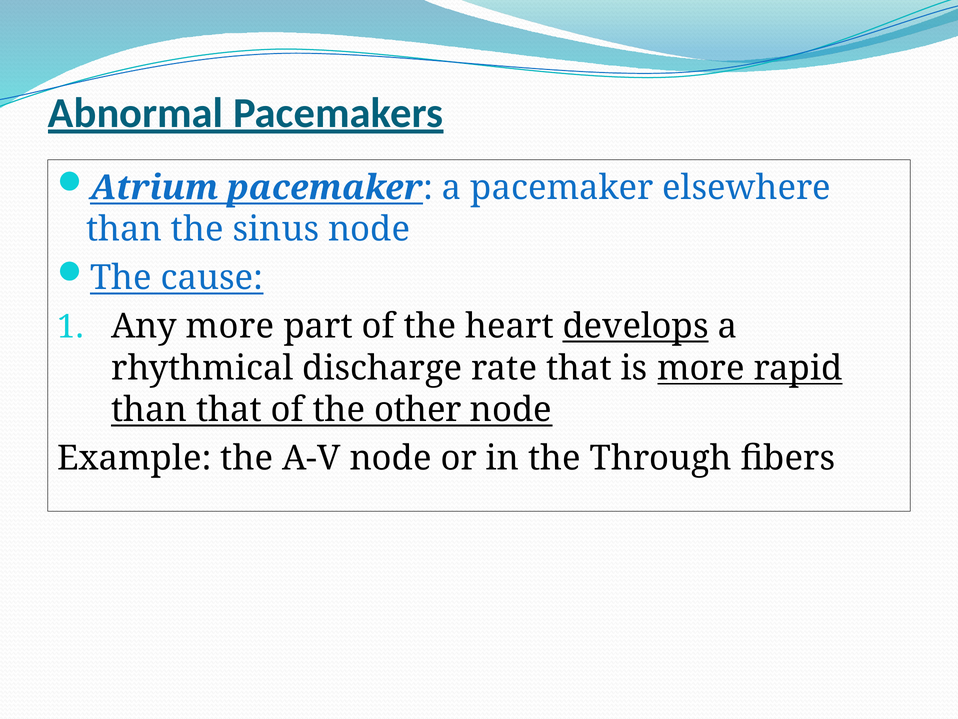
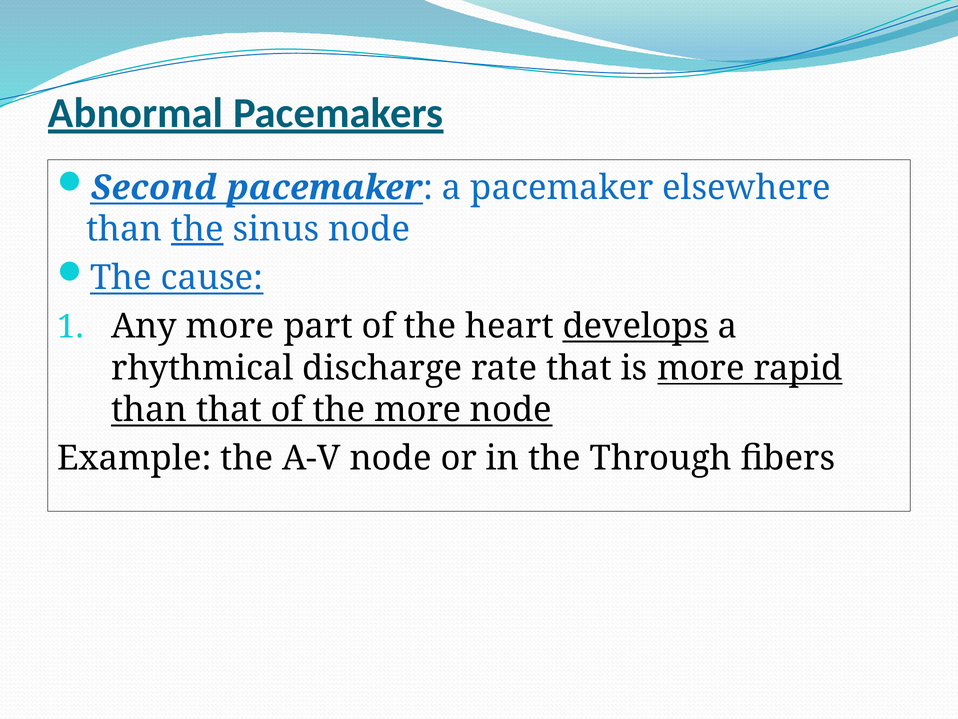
Atrium: Atrium -> Second
the at (197, 229) underline: none -> present
the other: other -> more
